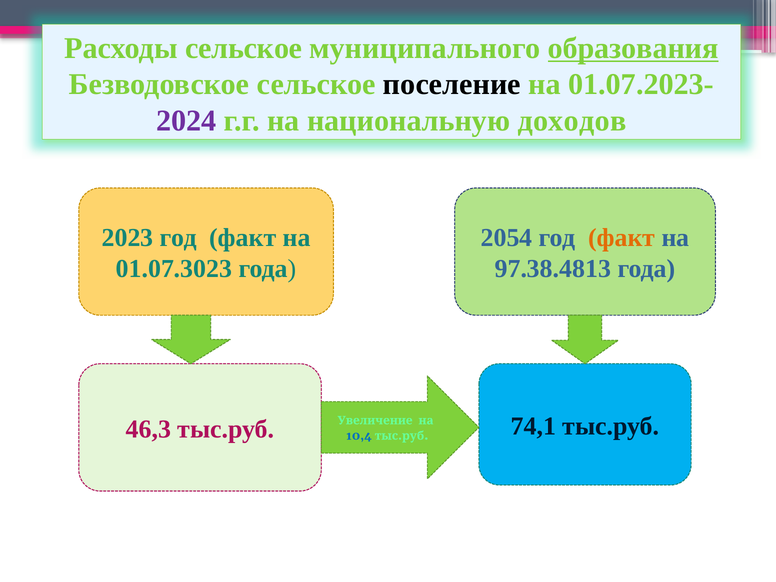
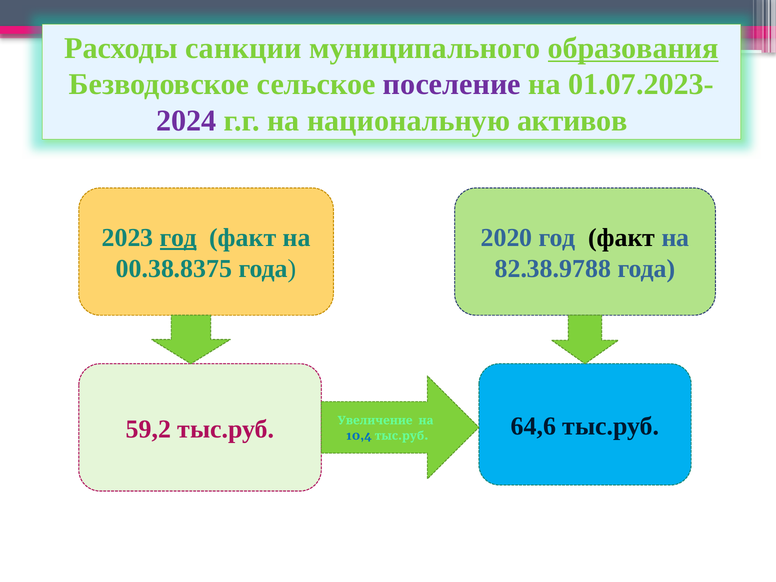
Расходы сельское: сельское -> санкции
поселение colour: black -> purple
доходов: доходов -> активов
год at (178, 238) underline: none -> present
2054: 2054 -> 2020
факт at (622, 238) colour: orange -> black
01.07.3023: 01.07.3023 -> 00.38.8375
97.38.4813: 97.38.4813 -> 82.38.9788
46,3: 46,3 -> 59,2
74,1: 74,1 -> 64,6
